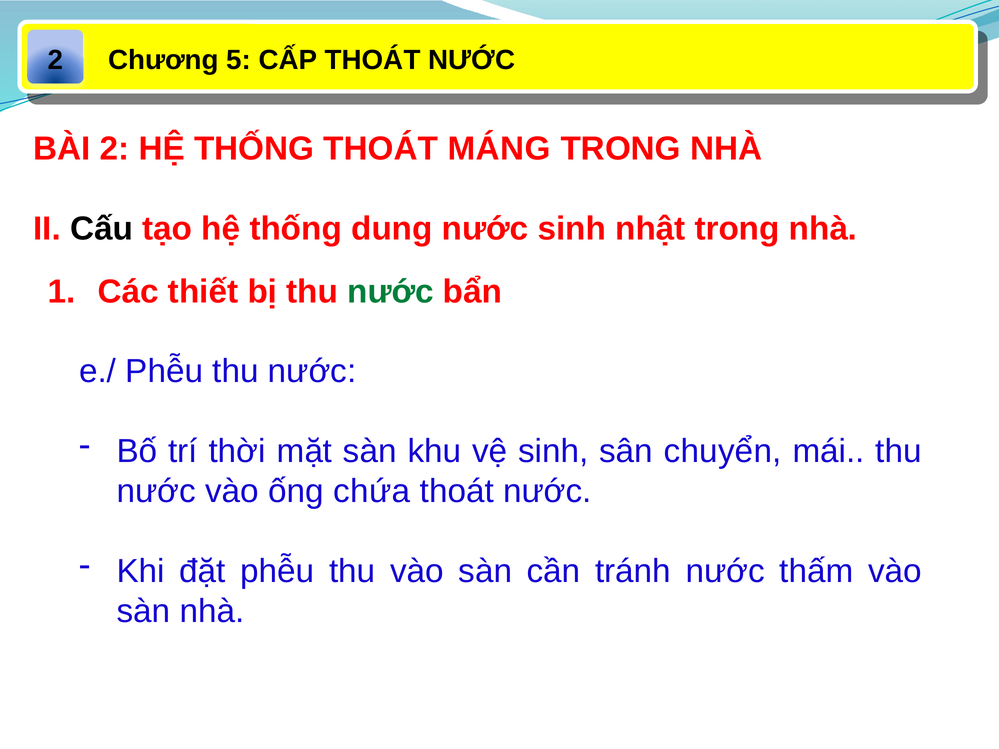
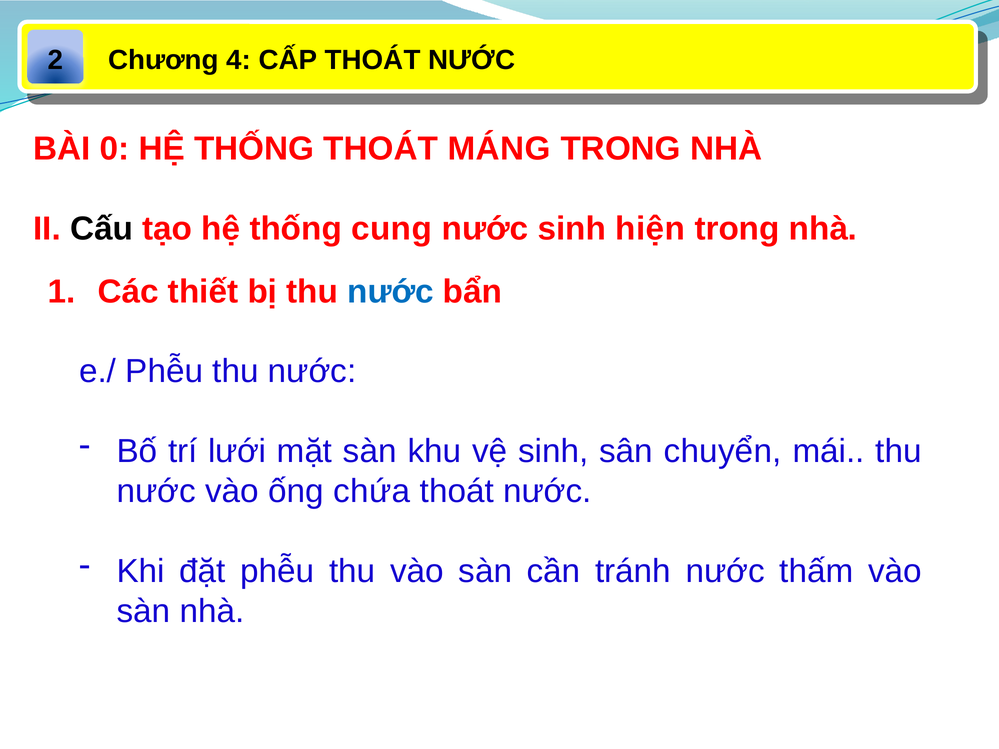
5: 5 -> 4
BÀI 2: 2 -> 0
dung: dung -> cung
nhật: nhật -> hiện
nước at (391, 292) colour: green -> blue
thời: thời -> lưới
